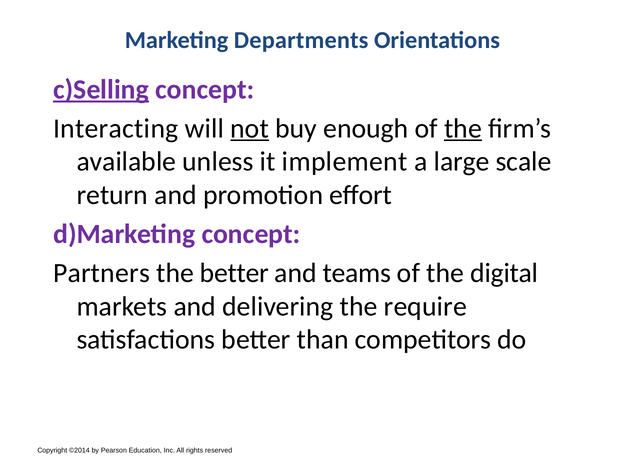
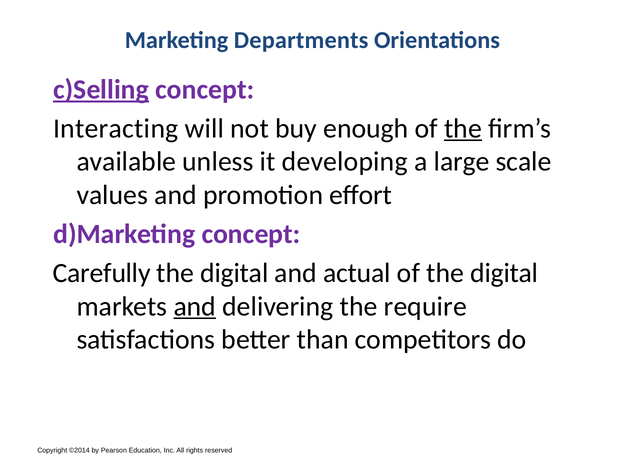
not underline: present -> none
implement: implement -> developing
return: return -> values
Partners: Partners -> Carefully
better at (234, 273): better -> digital
teams: teams -> actual
and at (195, 306) underline: none -> present
